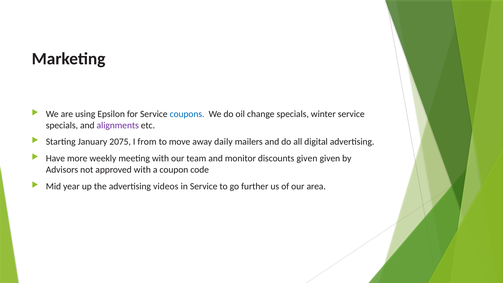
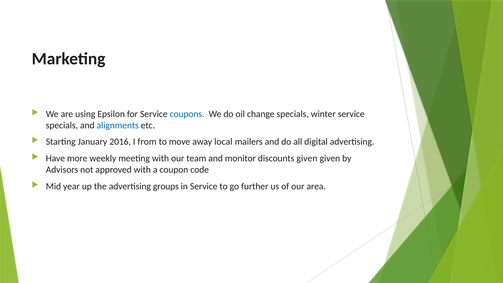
alignments colour: purple -> blue
2075: 2075 -> 2016
daily: daily -> local
videos: videos -> groups
